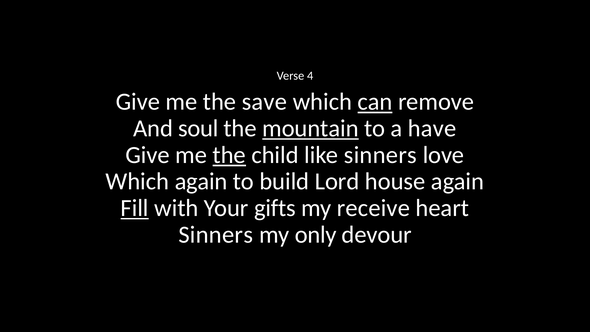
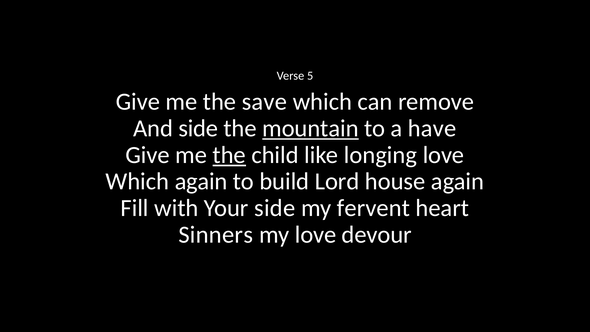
4: 4 -> 5
can underline: present -> none
And soul: soul -> side
like sinners: sinners -> longing
Fill underline: present -> none
Your gifts: gifts -> side
receive: receive -> fervent
my only: only -> love
